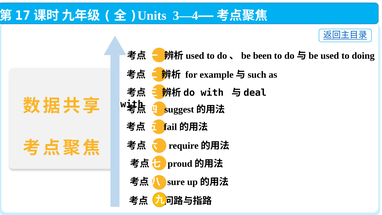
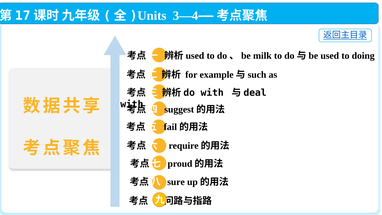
been: been -> milk
